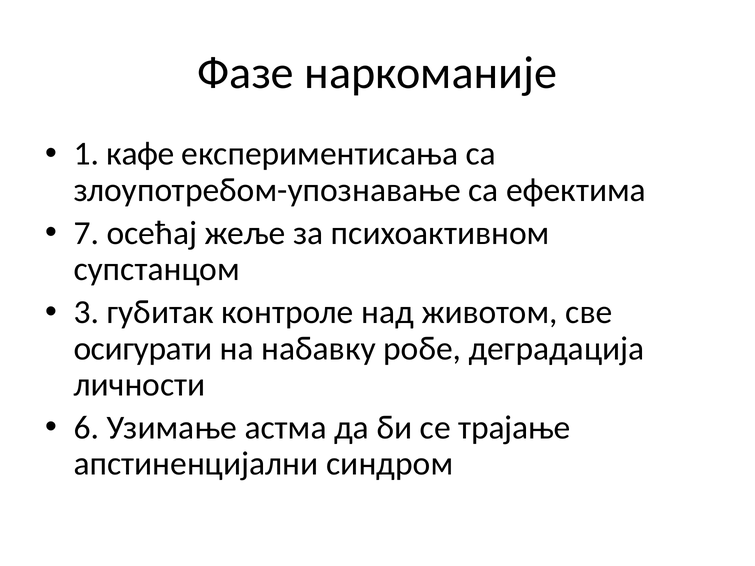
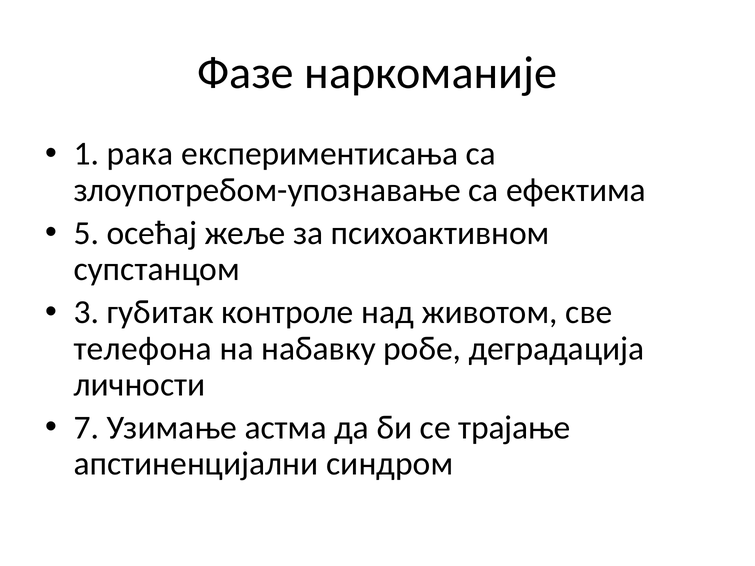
кафе: кафе -> рака
7: 7 -> 5
осигурати: осигурати -> телефона
6: 6 -> 7
